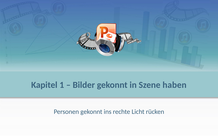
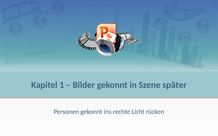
haben: haben -> später
